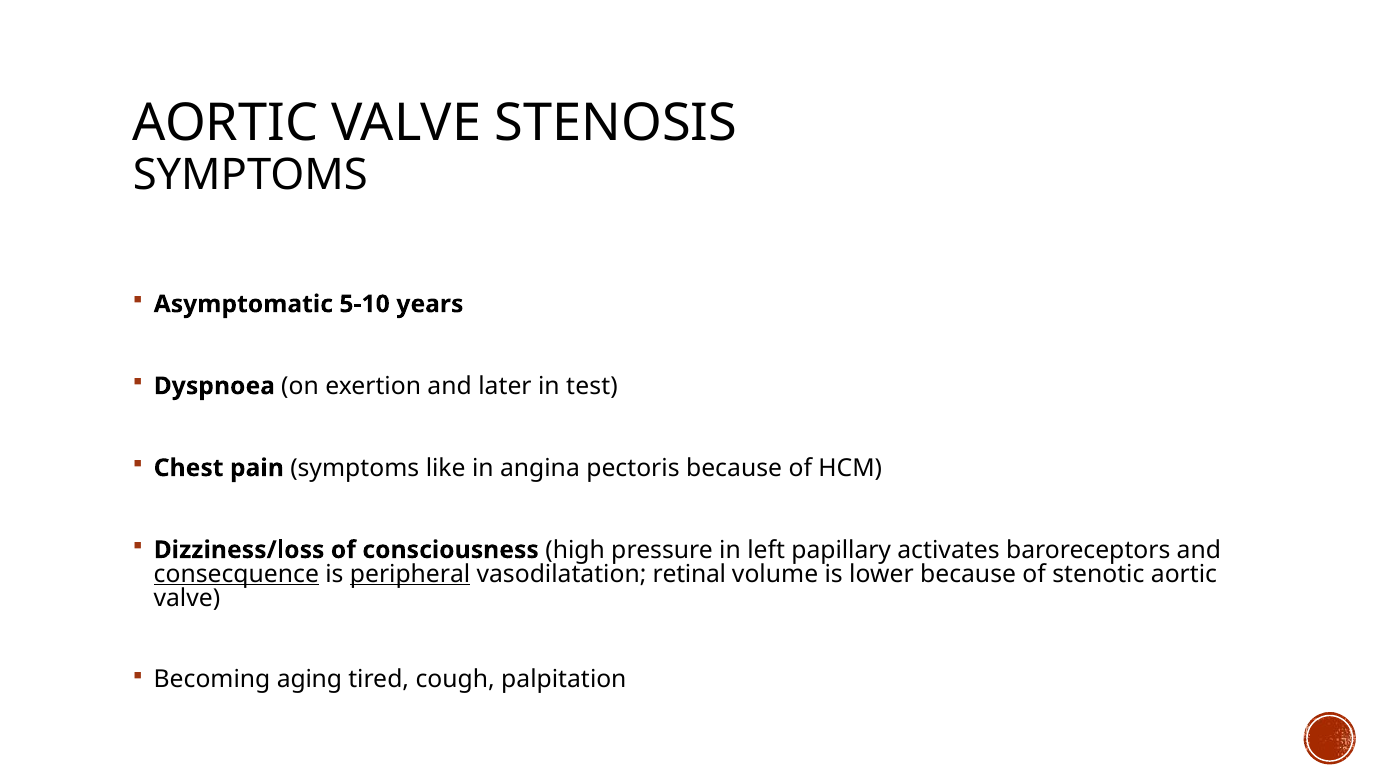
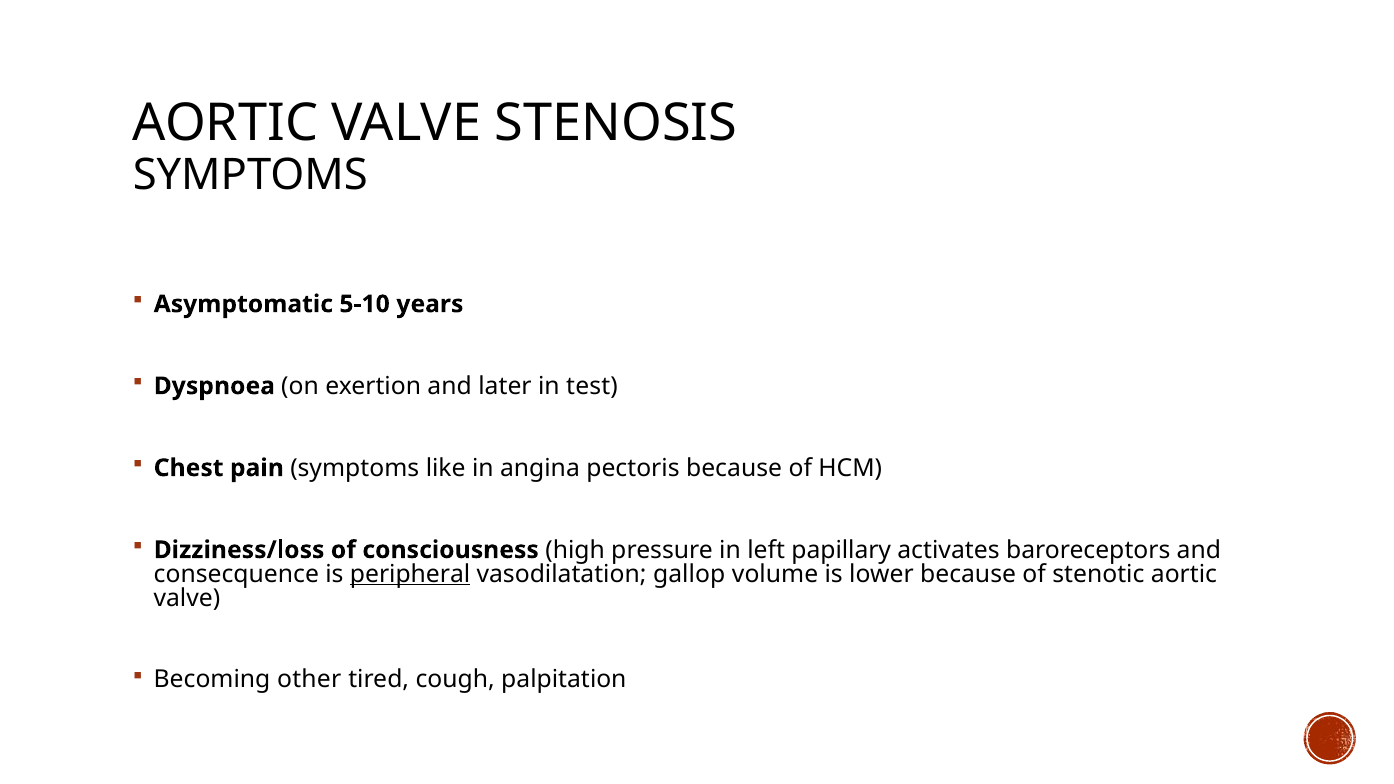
consecquence underline: present -> none
retinal: retinal -> gallop
aging: aging -> other
